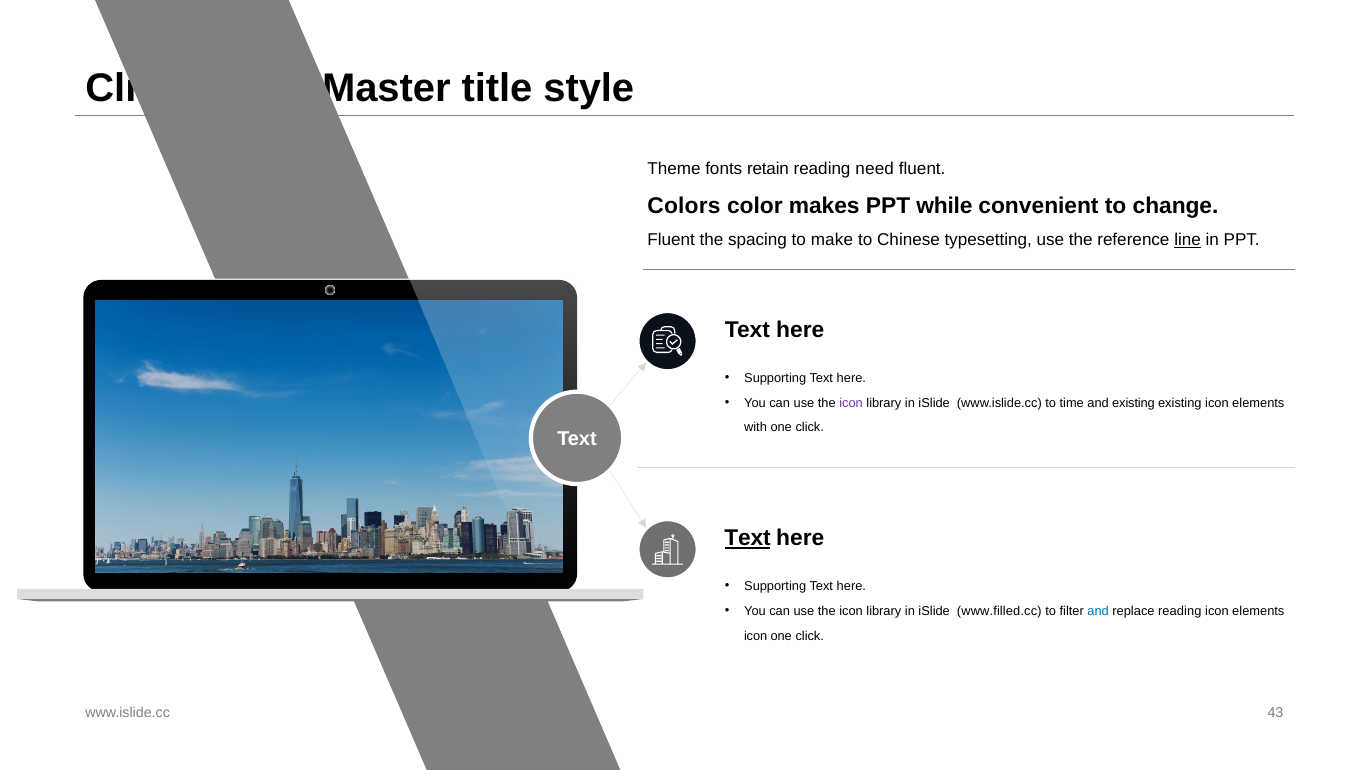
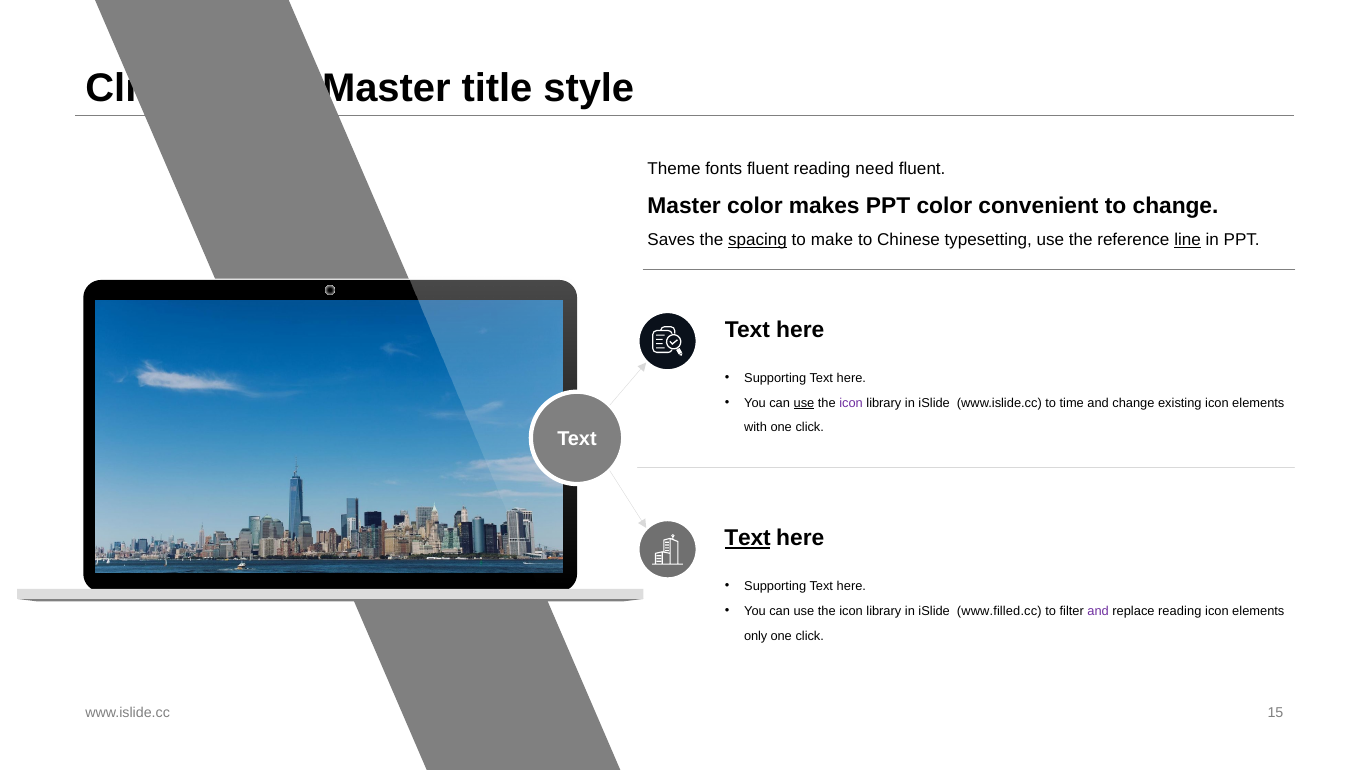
fonts retain: retain -> fluent
Colors at (684, 206): Colors -> Master
PPT while: while -> color
Fluent at (671, 240): Fluent -> Saves
spacing underline: none -> present
use at (804, 403) underline: none -> present
and existing: existing -> change
and at (1098, 611) colour: blue -> purple
icon at (756, 636): icon -> only
43: 43 -> 15
